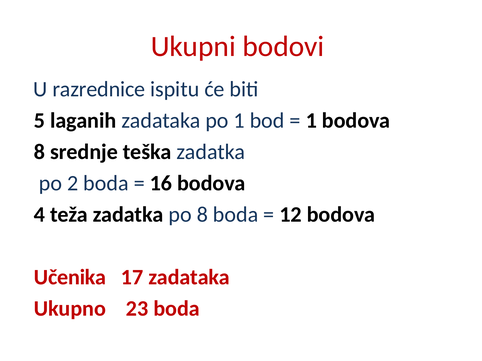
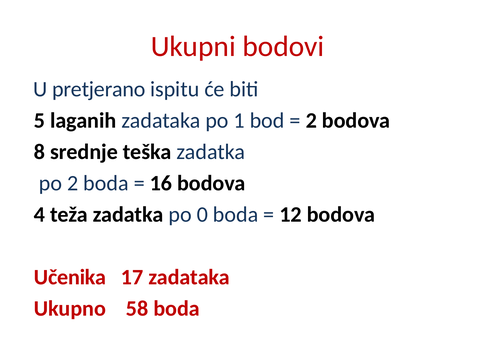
razrednice: razrednice -> pretjerano
1 at (311, 121): 1 -> 2
po 8: 8 -> 0
23: 23 -> 58
